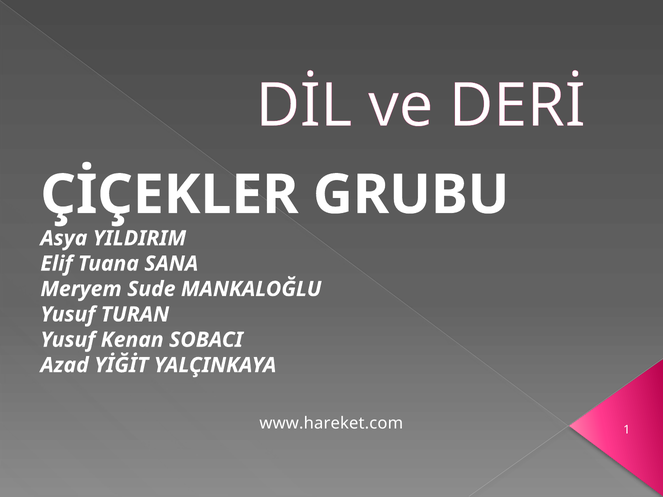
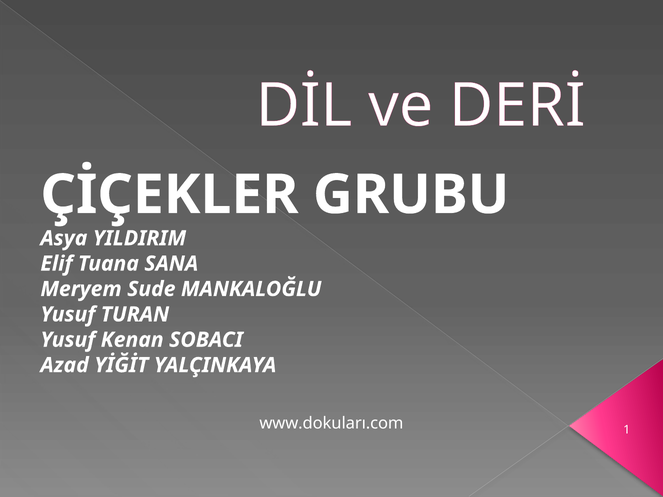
www.hareket.com: www.hareket.com -> www.dokuları.com
